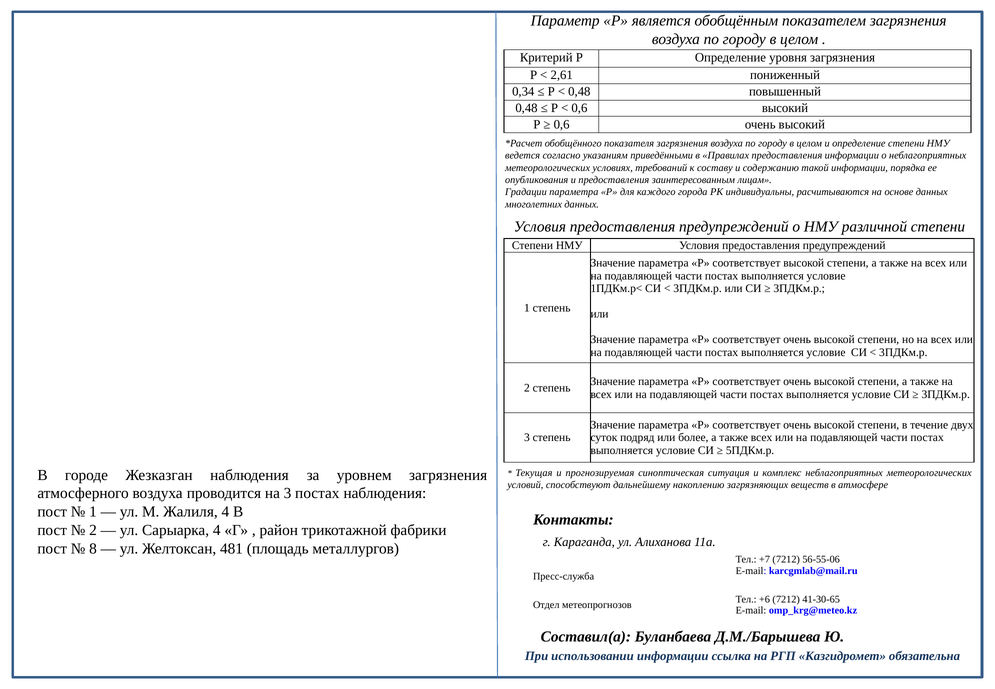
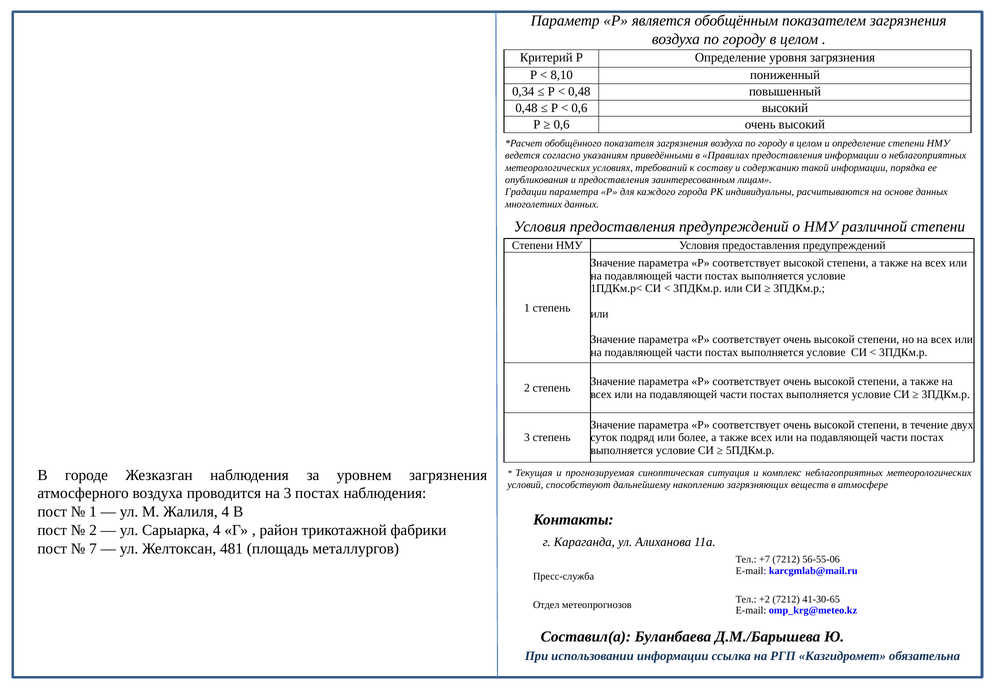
2,61: 2,61 -> 8,10
8: 8 -> 7
+6: +6 -> +2
